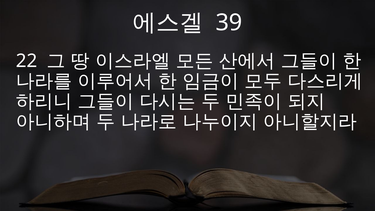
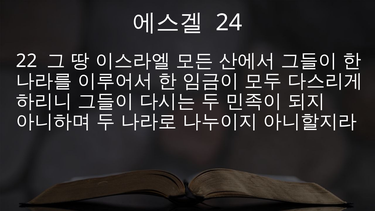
39: 39 -> 24
